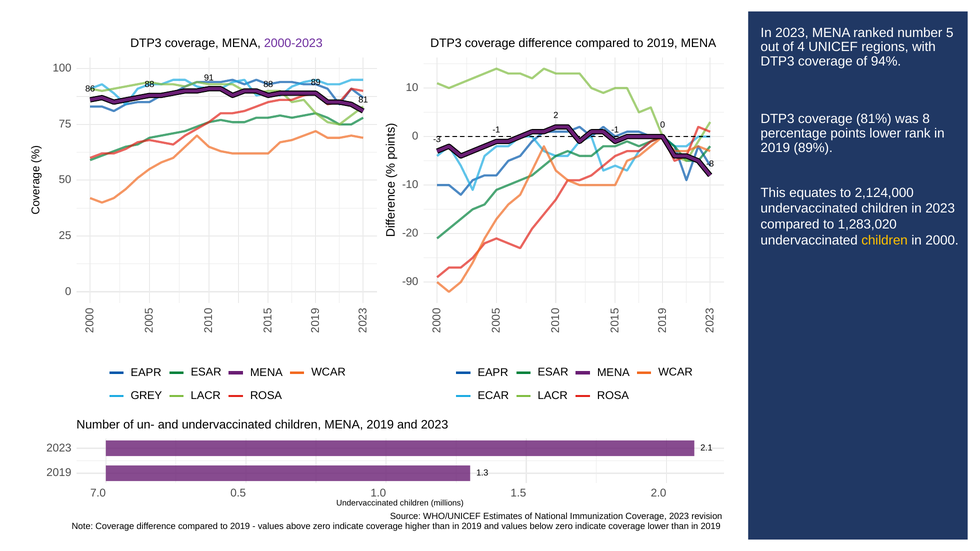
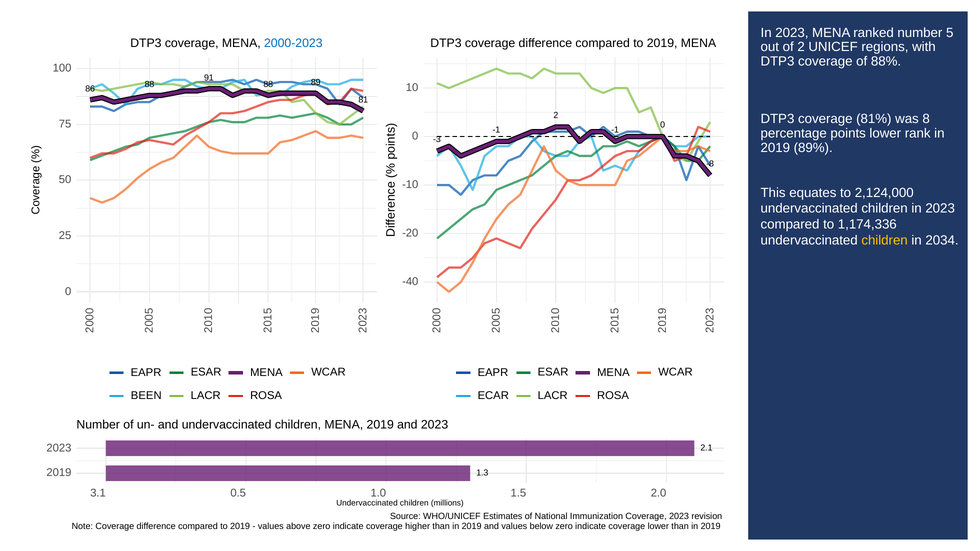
2000-2023 colour: purple -> blue
of 4: 4 -> 2
94%: 94% -> 88%
1,283,020: 1,283,020 -> 1,174,336
2000: 2000 -> 2034
-90: -90 -> -40
GREY: GREY -> BEEN
7.0: 7.0 -> 3.1
